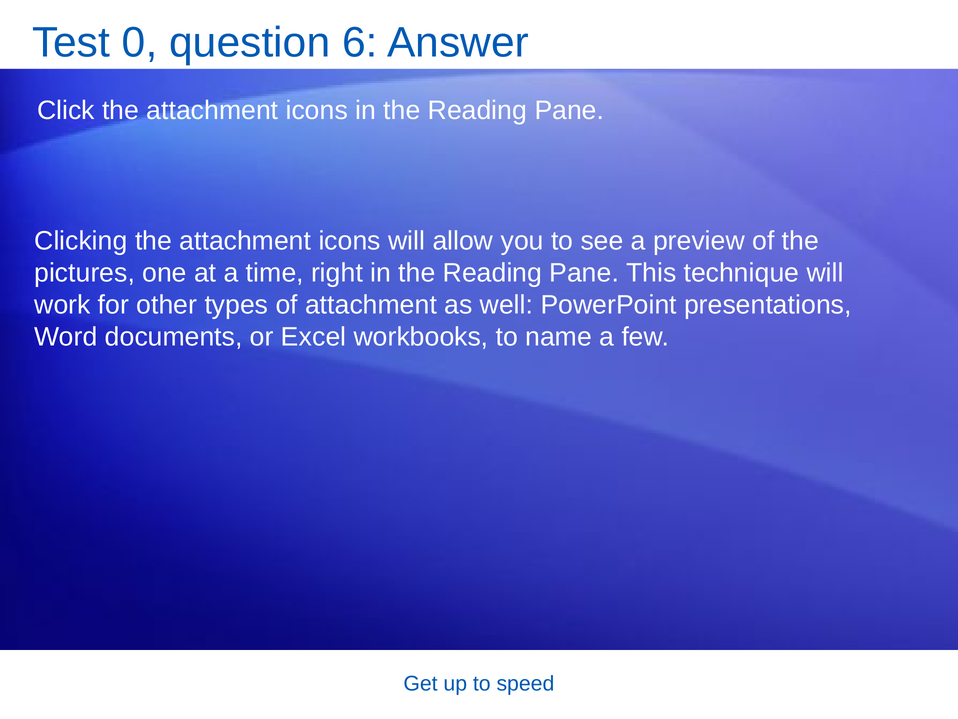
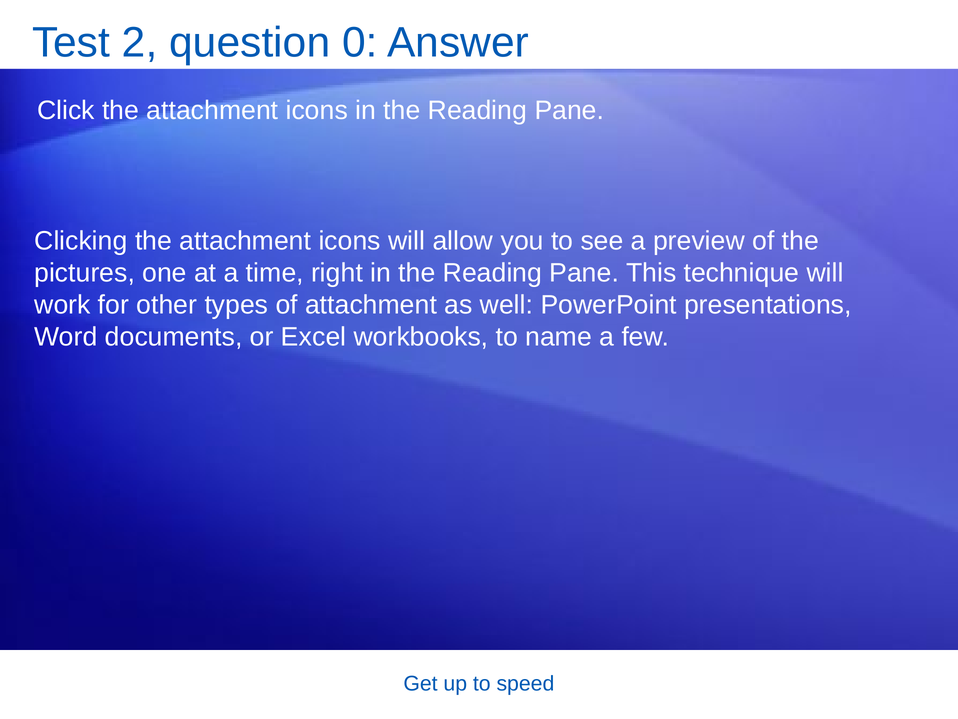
0: 0 -> 2
6: 6 -> 0
